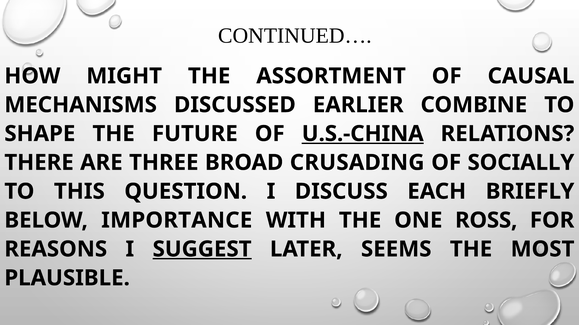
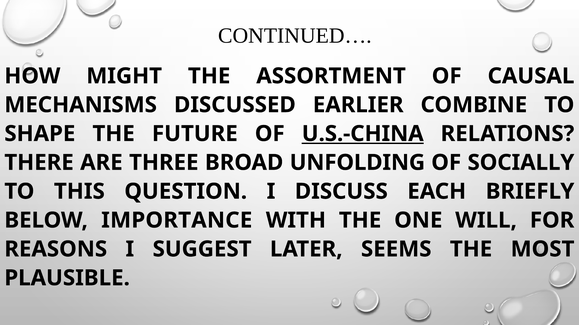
CRUSADING: CRUSADING -> UNFOLDING
ROSS: ROSS -> WILL
SUGGEST underline: present -> none
